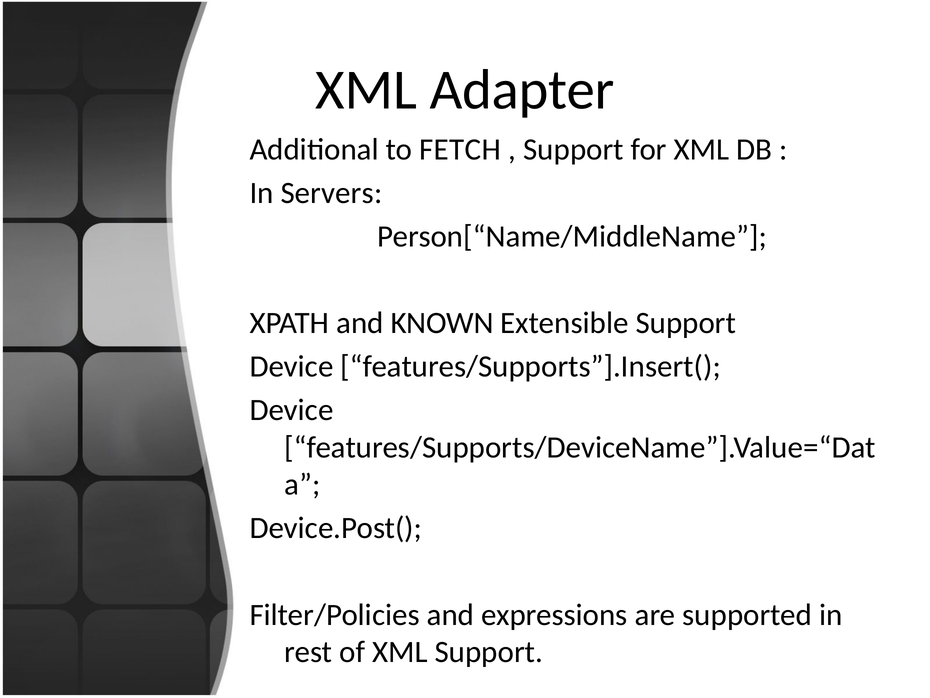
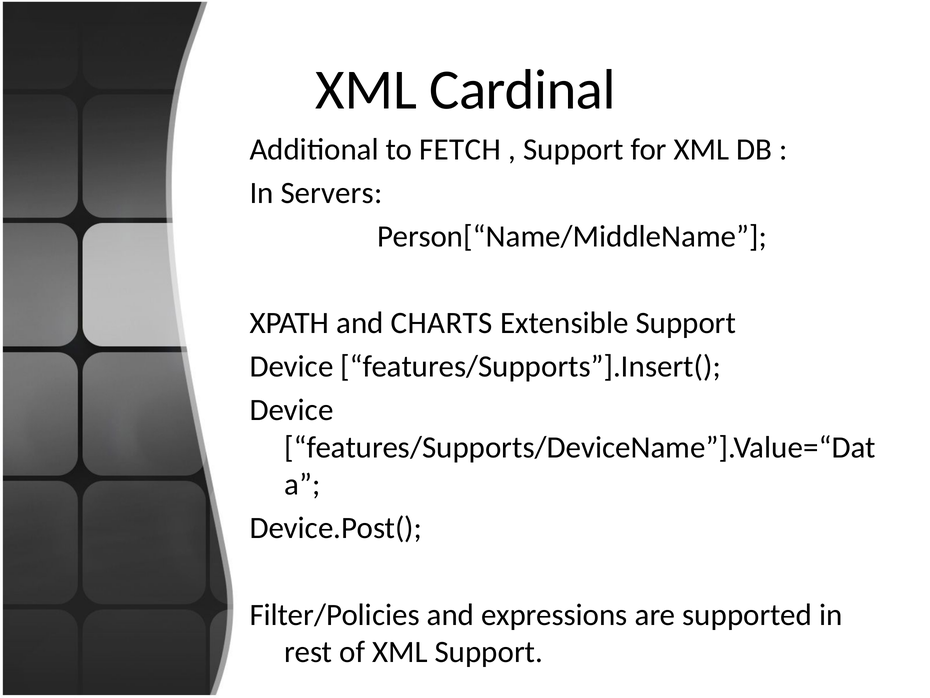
Adapter: Adapter -> Cardinal
KNOWN: KNOWN -> CHARTS
